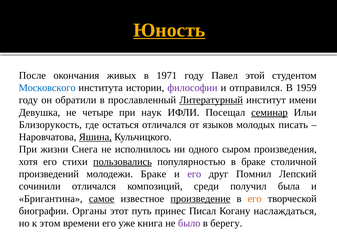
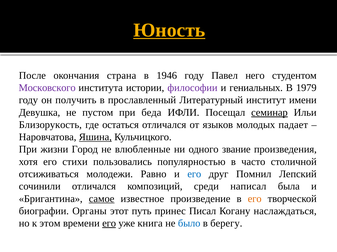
живых: живых -> страна
1971: 1971 -> 1946
этой: этой -> него
Московского colour: blue -> purple
отправился: отправился -> гениальных
1959: 1959 -> 1979
обратили: обратили -> получить
Литературный underline: present -> none
четыре: четыре -> пустом
наук: наук -> беда
писать: писать -> падает
Снега: Снега -> Город
исполнилось: исполнилось -> влюбленные
сыром: сыром -> звание
пользовались underline: present -> none
в браке: браке -> часто
произведений: произведений -> отсиживаться
молодежи Браке: Браке -> Равно
его at (194, 175) colour: purple -> blue
получил: получил -> написал
произведение underline: present -> none
его at (109, 224) underline: none -> present
было colour: purple -> blue
